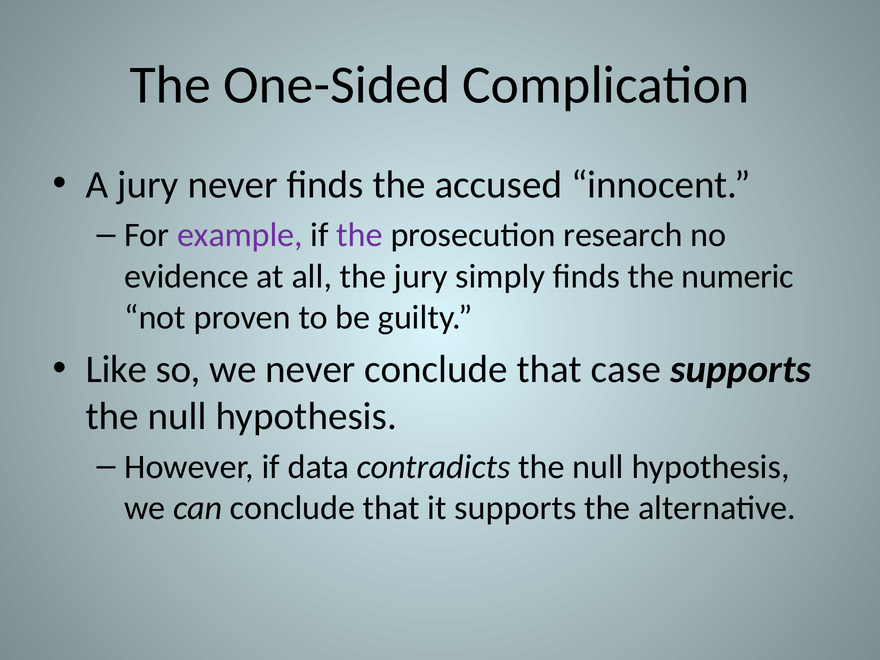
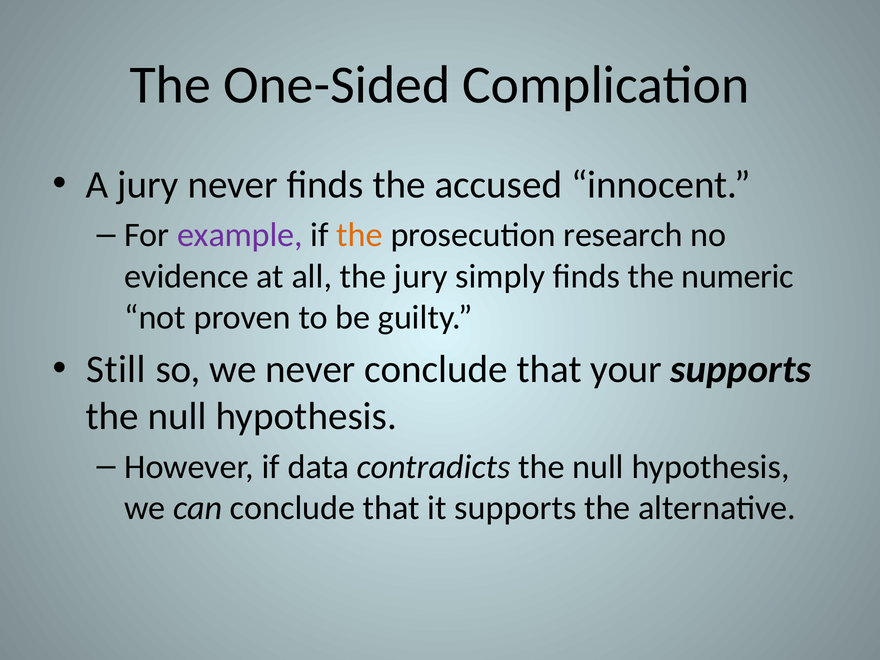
the at (360, 235) colour: purple -> orange
Like: Like -> Still
case: case -> your
